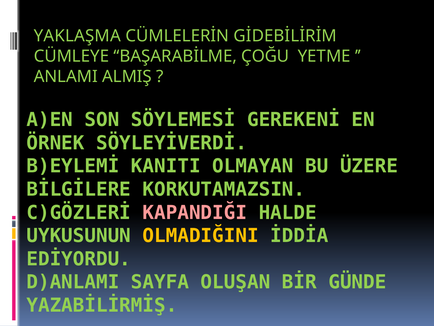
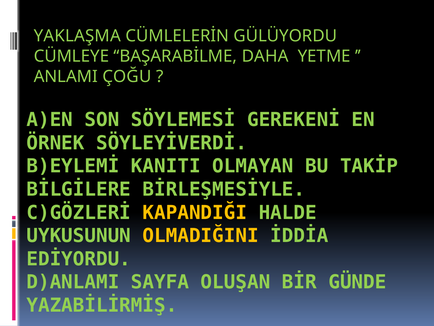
GİDEBİLİRİM: GİDEBİLİRİM -> GÜLÜYORDU
ÇOĞU: ÇOĞU -> DAHA
ALMIŞ: ALMIŞ -> ÇOĞU
ÜZERE: ÜZERE -> TAKİP
KORKUTAMAZSIN: KORKUTAMAZSIN -> BİRLEŞMESİYLE
KAPANDIĞI colour: pink -> yellow
